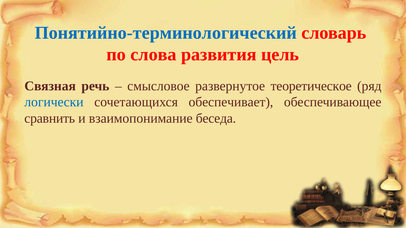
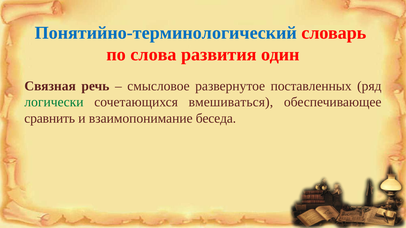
цель: цель -> один
теоретическое: теоретическое -> поставленных
логически colour: blue -> green
обеспечивает: обеспечивает -> вмешиваться
